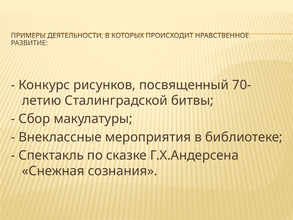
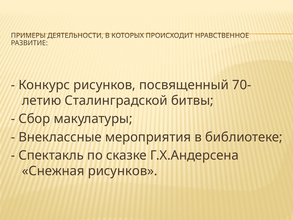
Снежная сознания: сознания -> рисунков
